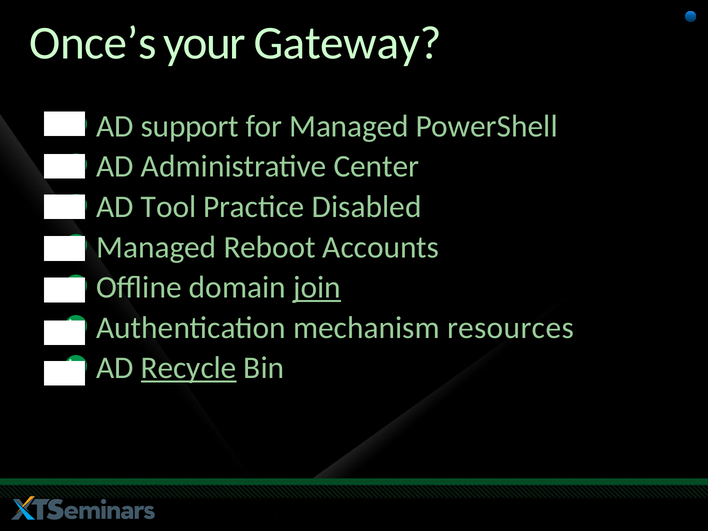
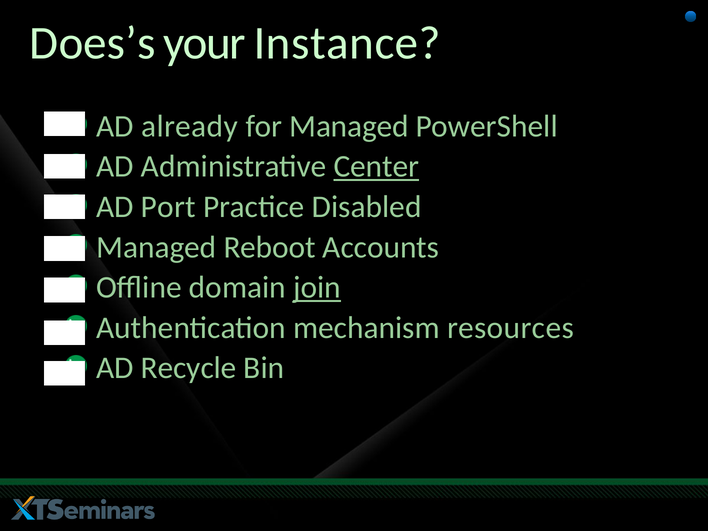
Once’s: Once’s -> Does’s
Gateway: Gateway -> Instance
support: support -> already
Center underline: none -> present
Tool: Tool -> Port
Recycle underline: present -> none
